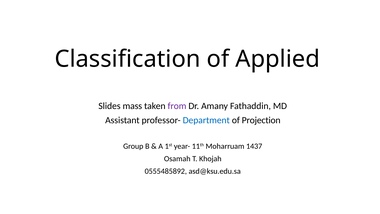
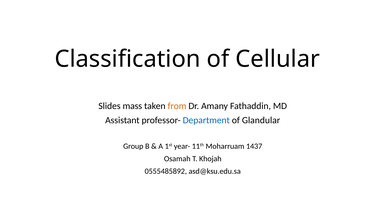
Applied: Applied -> Cellular
from colour: purple -> orange
Projection: Projection -> Glandular
